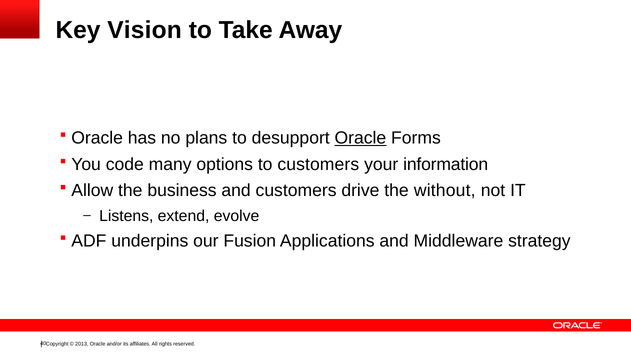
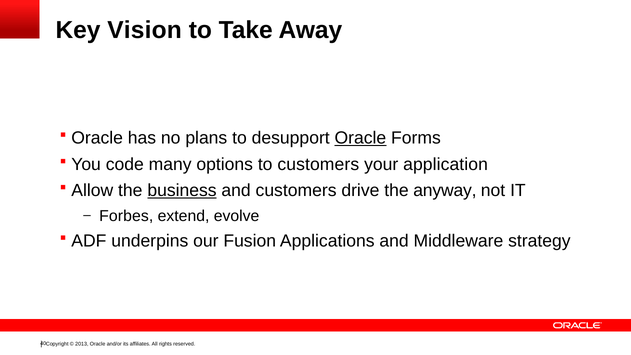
information: information -> application
business underline: none -> present
without: without -> anyway
Listens: Listens -> Forbes
